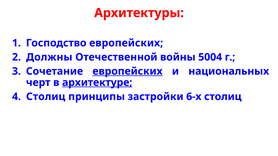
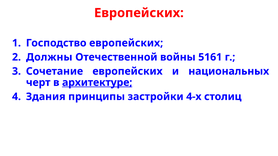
Архитектуры at (139, 13): Архитектуры -> Европейских
5004: 5004 -> 5161
европейских at (128, 71) underline: present -> none
Столиц at (46, 97): Столиц -> Здания
6-х: 6-х -> 4-х
